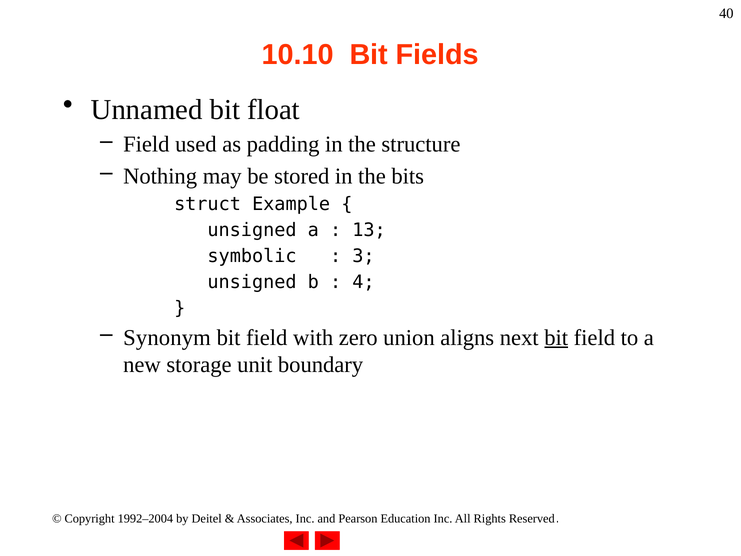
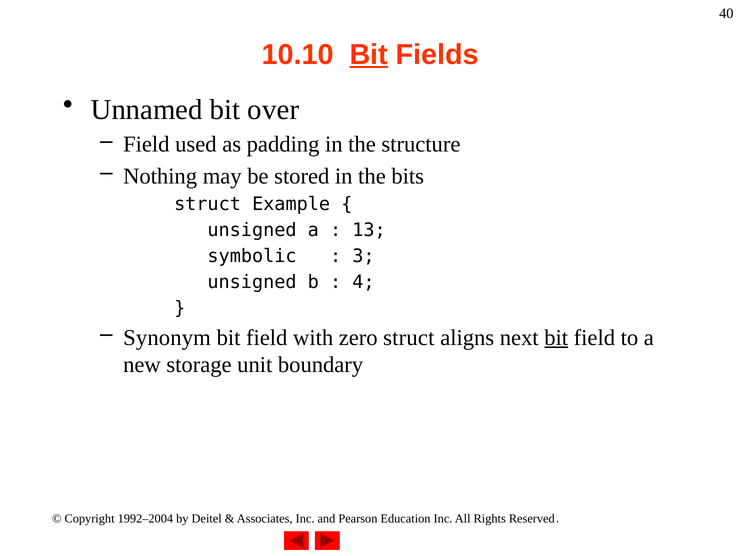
Bit at (369, 54) underline: none -> present
float: float -> over
zero union: union -> struct
